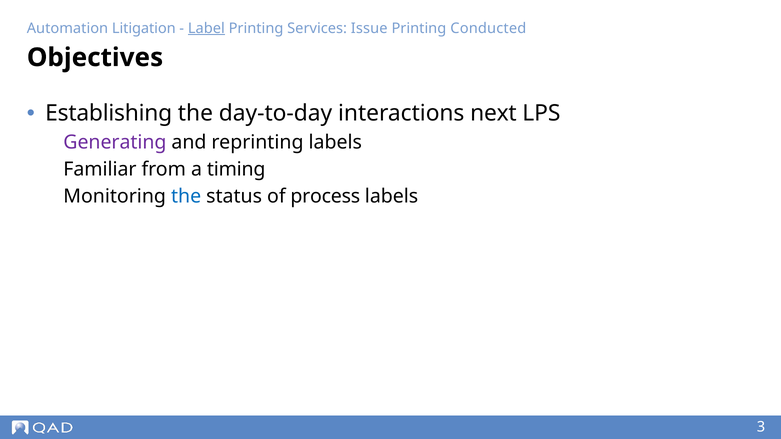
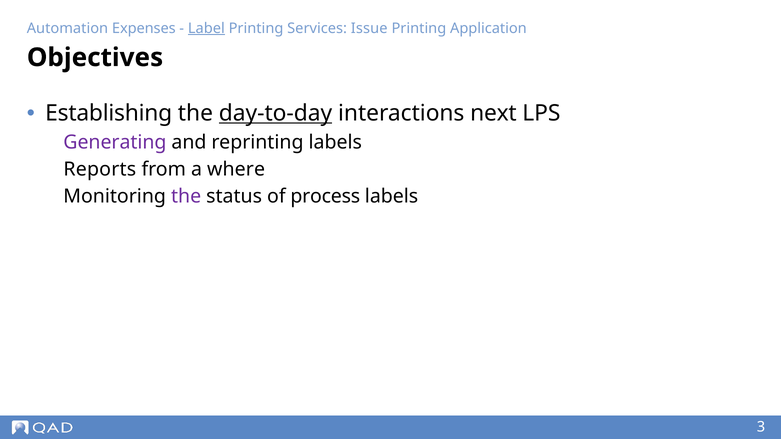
Litigation: Litigation -> Expenses
Conducted: Conducted -> Application
day-to-day underline: none -> present
Familiar: Familiar -> Reports
timing: timing -> where
the at (186, 197) colour: blue -> purple
